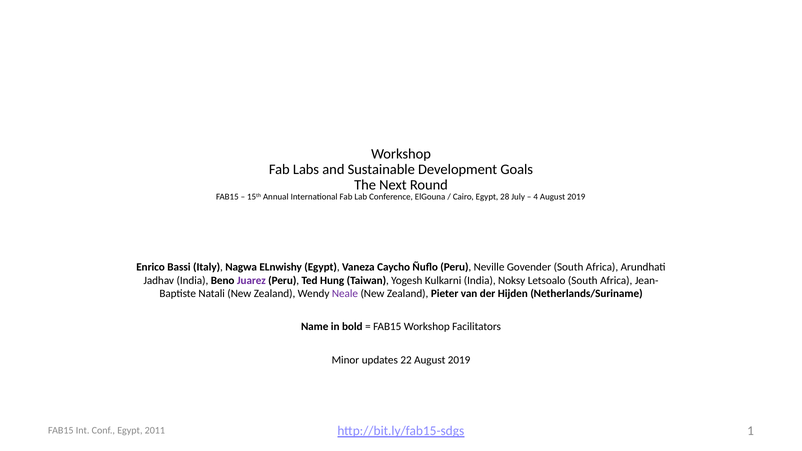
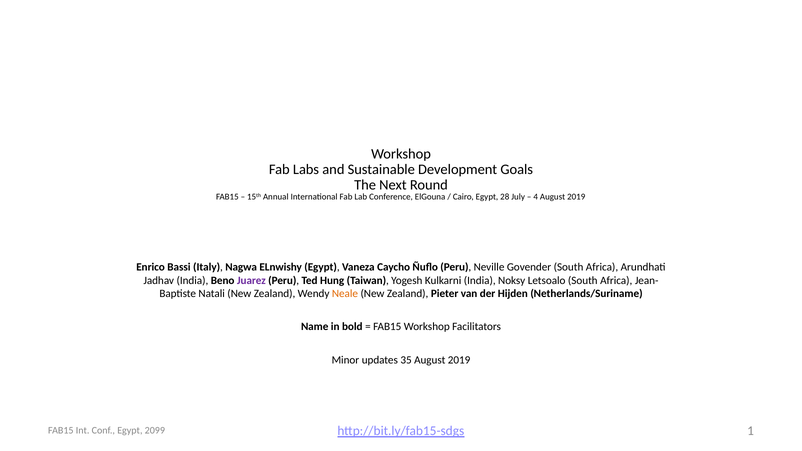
Neale colour: purple -> orange
22: 22 -> 35
2011: 2011 -> 2099
